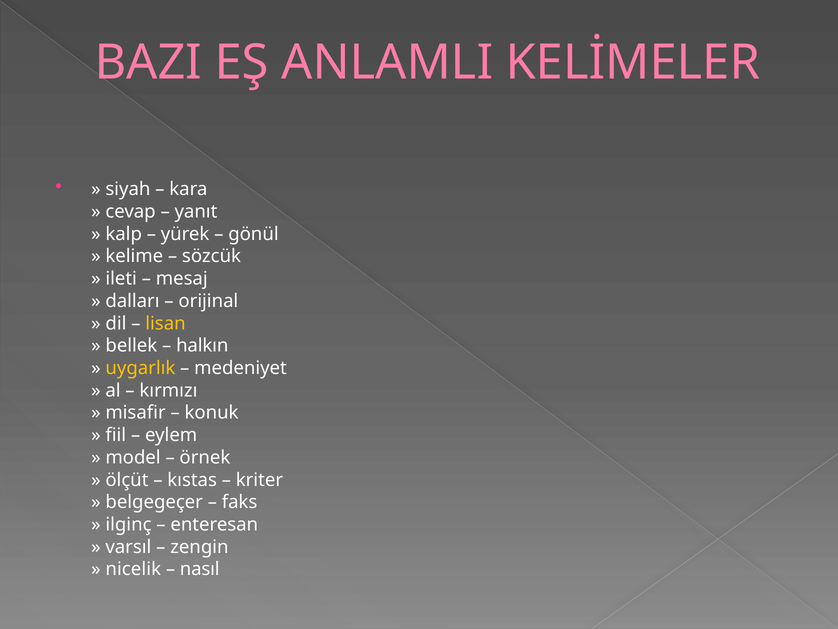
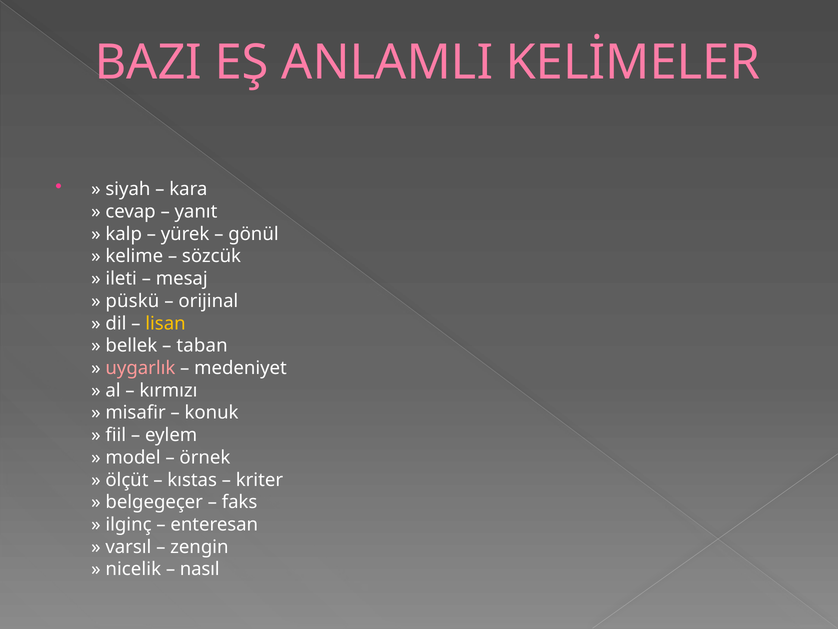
dalları: dalları -> püskü
halkın: halkın -> taban
uygarlık colour: yellow -> pink
